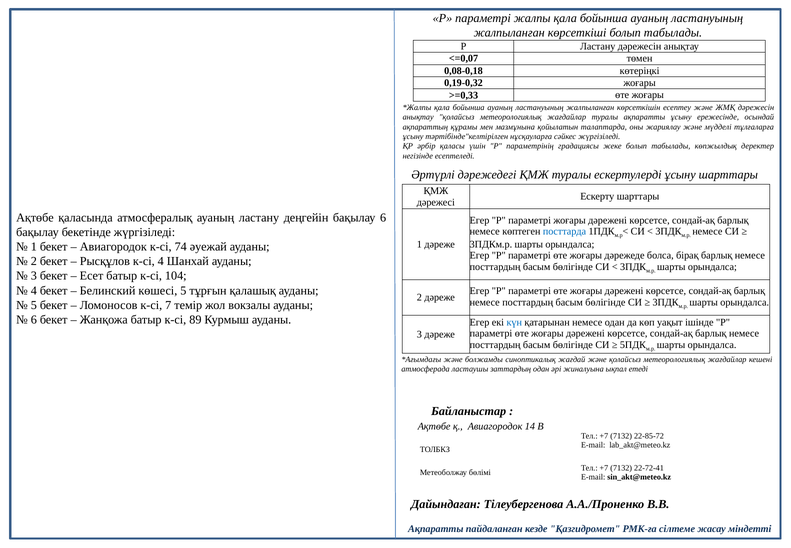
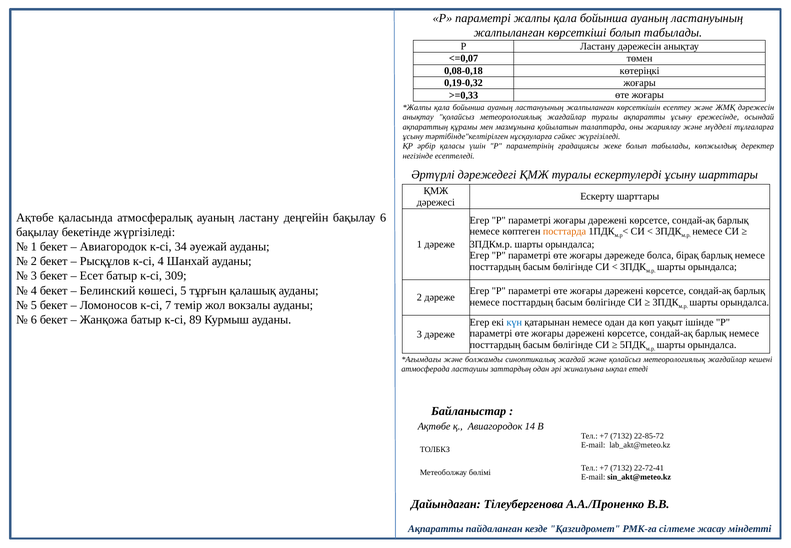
посттарда colour: blue -> orange
74: 74 -> 34
104: 104 -> 309
